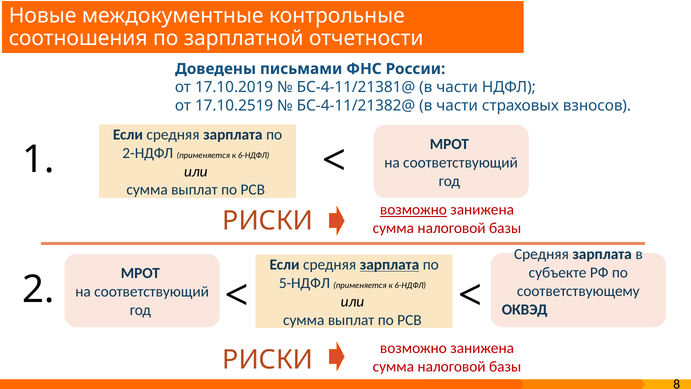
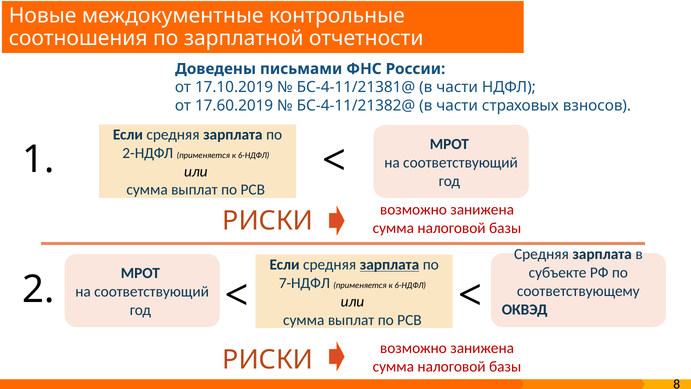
17.10.2519: 17.10.2519 -> 17.60.2019
возможно at (413, 210) underline: present -> none
5-НДФЛ: 5-НДФЛ -> 7-НДФЛ
